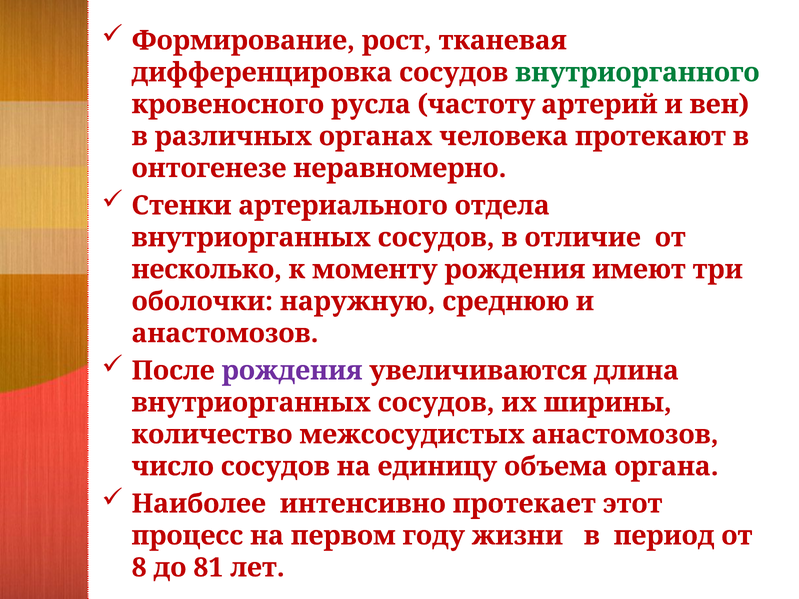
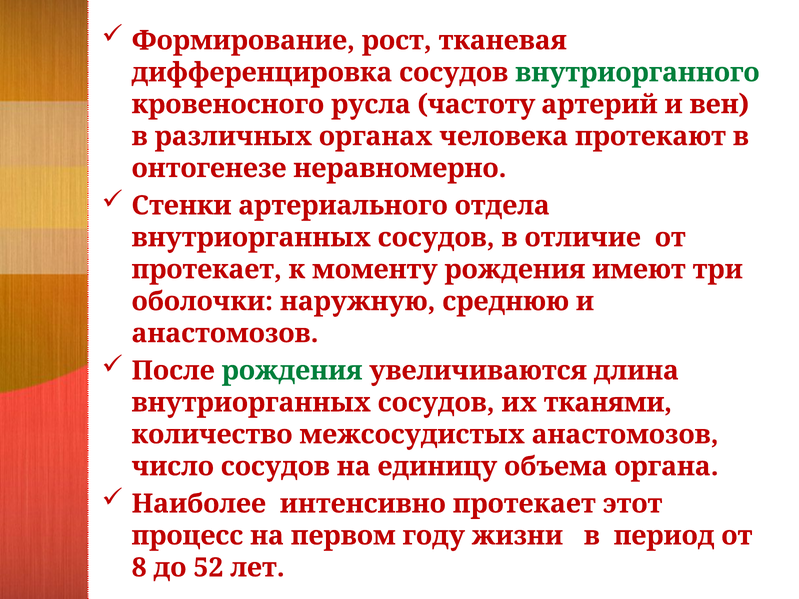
несколько at (207, 270): несколько -> протекает
рождения at (292, 371) colour: purple -> green
ширины: ширины -> тканями
81: 81 -> 52
